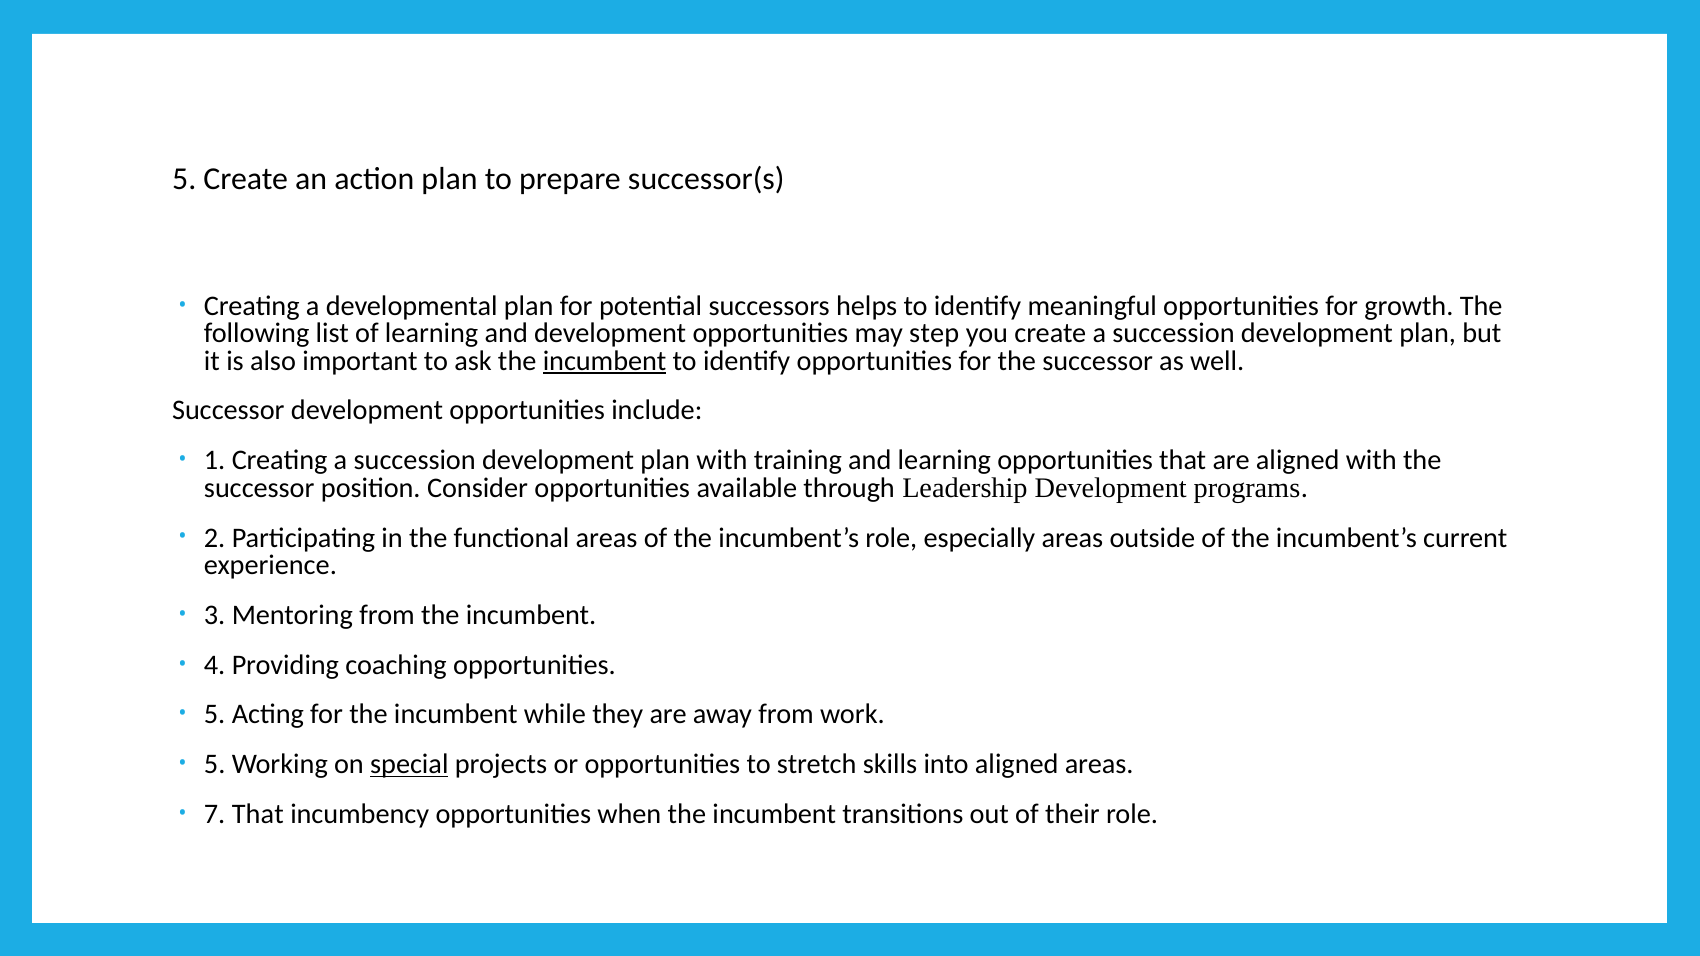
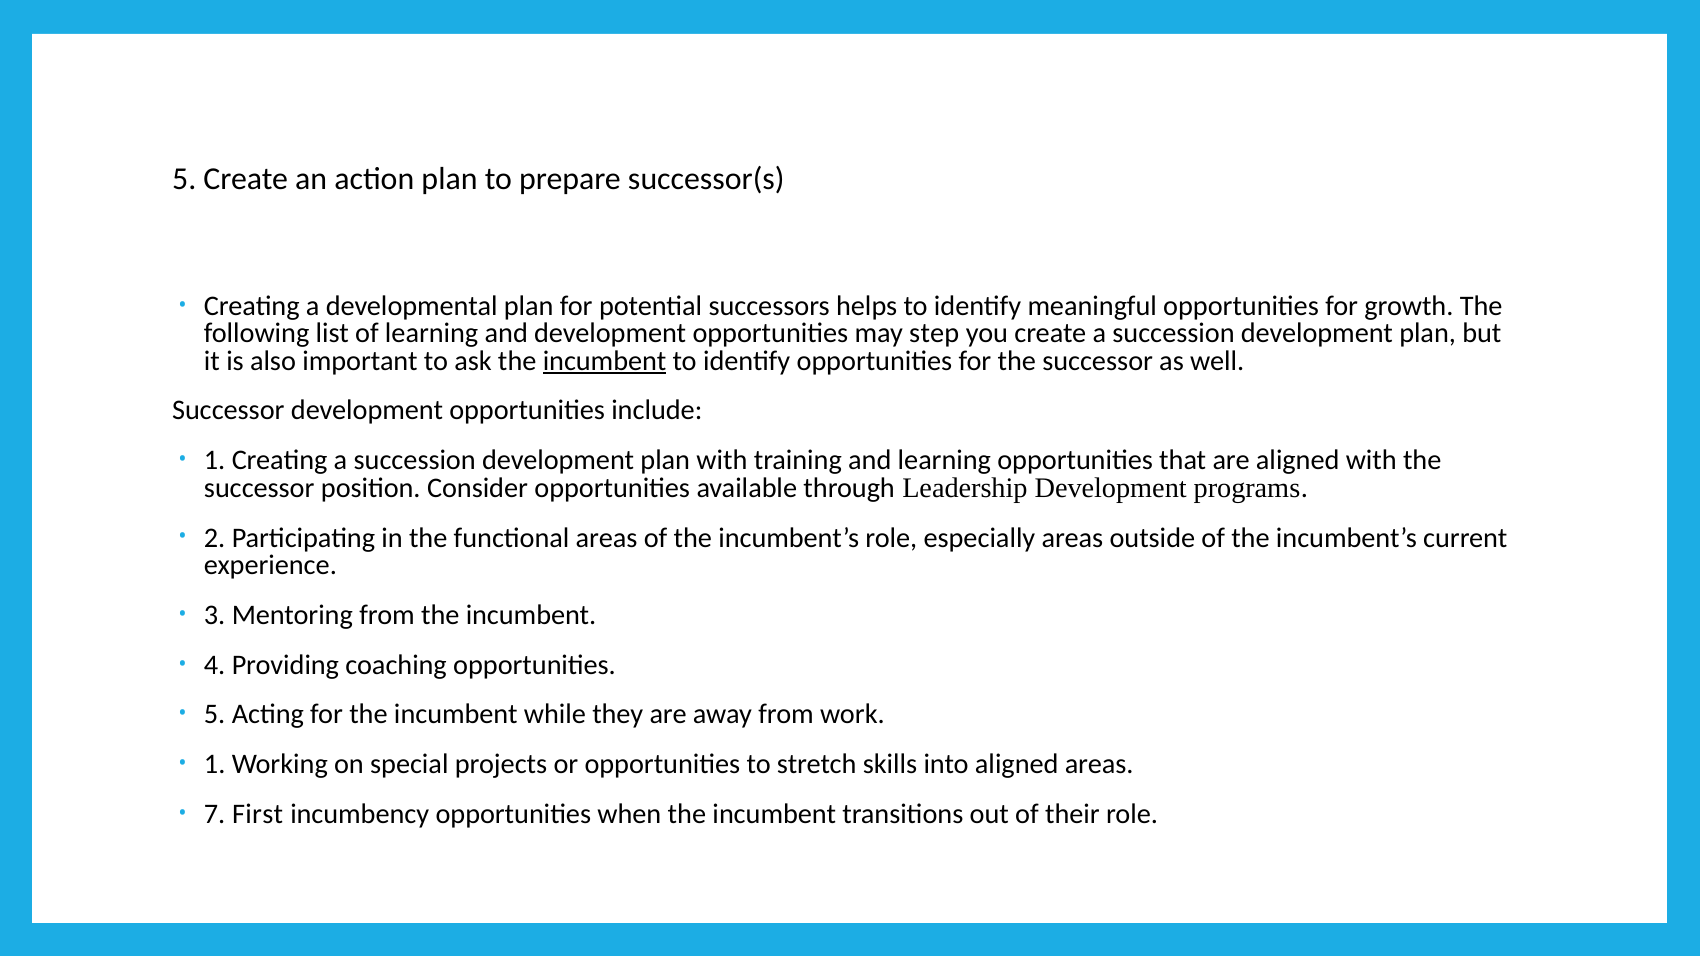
5 at (215, 765): 5 -> 1
special underline: present -> none
7 That: That -> First
